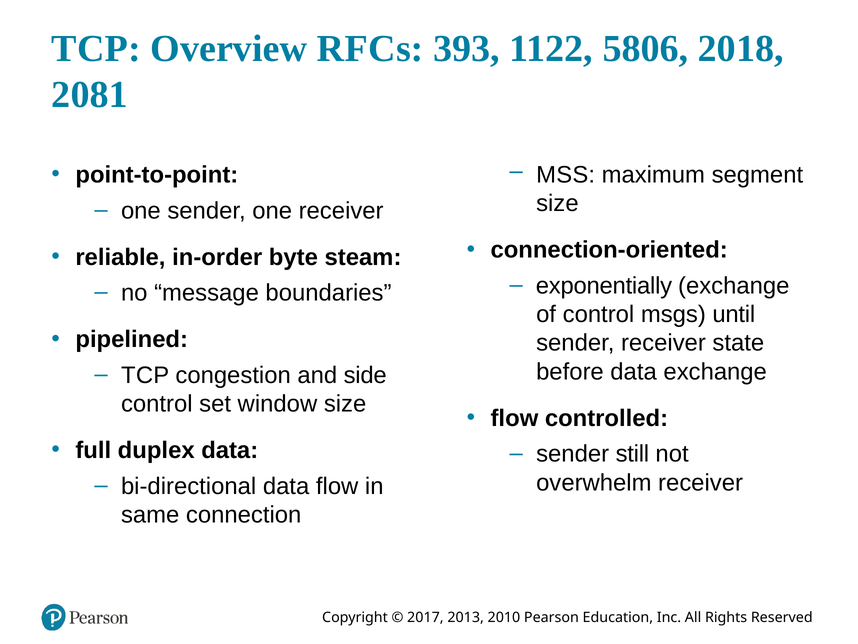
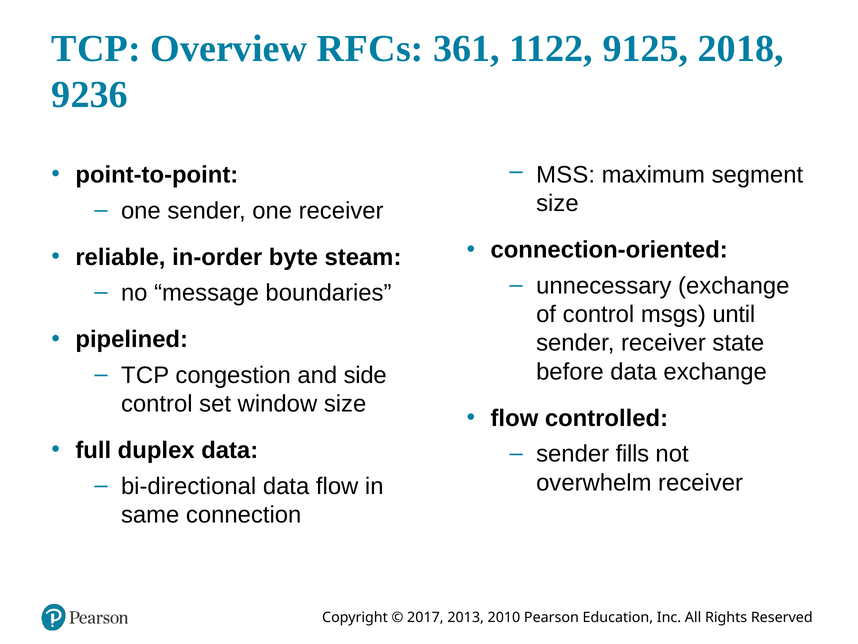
393: 393 -> 361
5806: 5806 -> 9125
2081: 2081 -> 9236
exponentially: exponentially -> unnecessary
still: still -> fills
